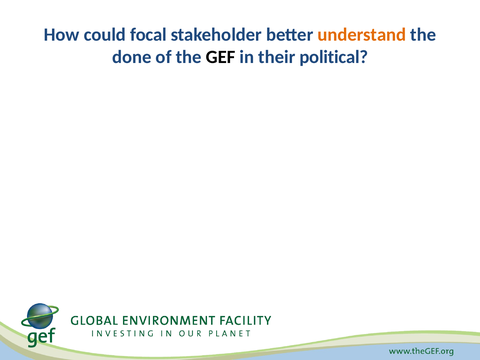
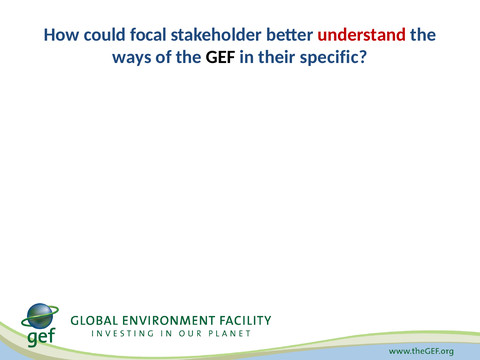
understand colour: orange -> red
done: done -> ways
political: political -> specific
